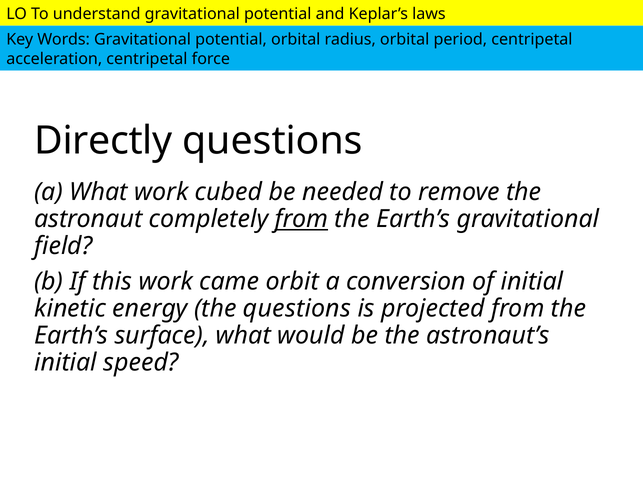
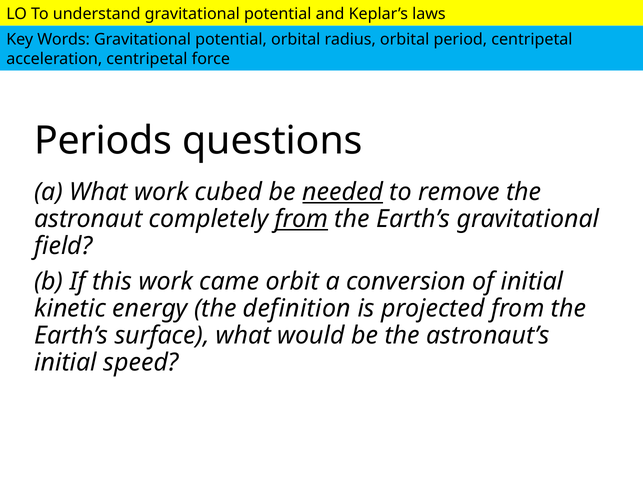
Directly: Directly -> Periods
needed underline: none -> present
the questions: questions -> definition
